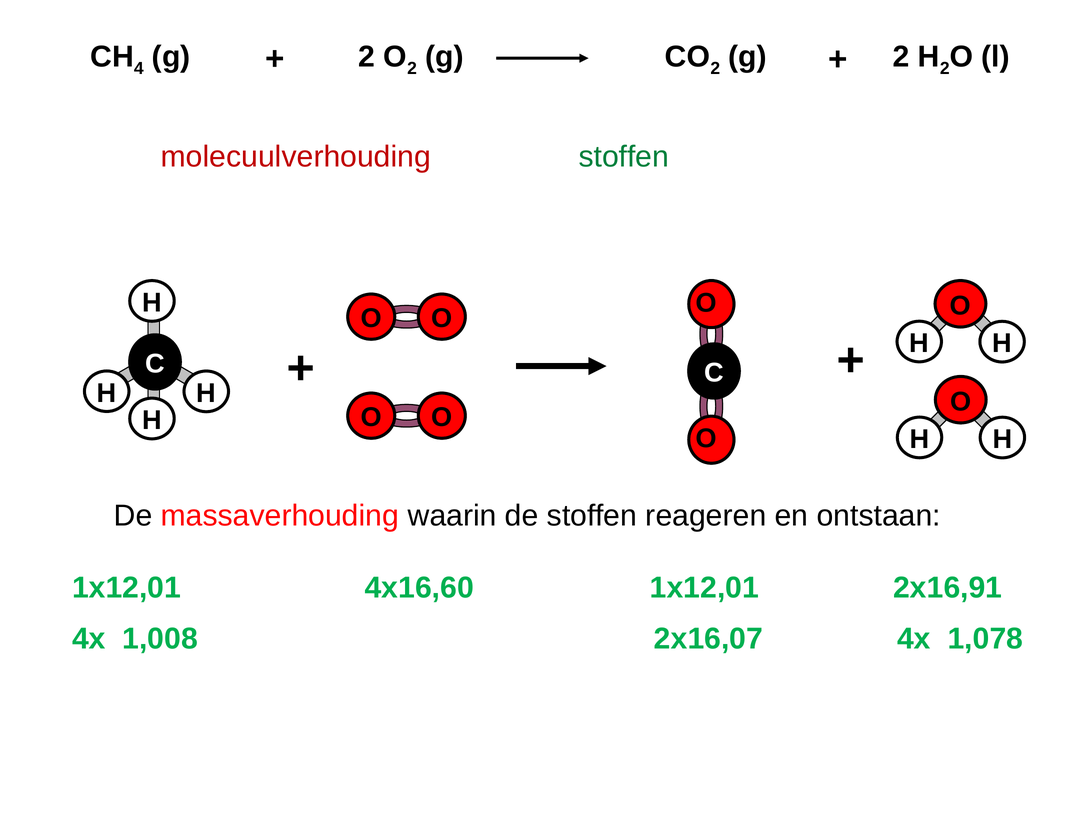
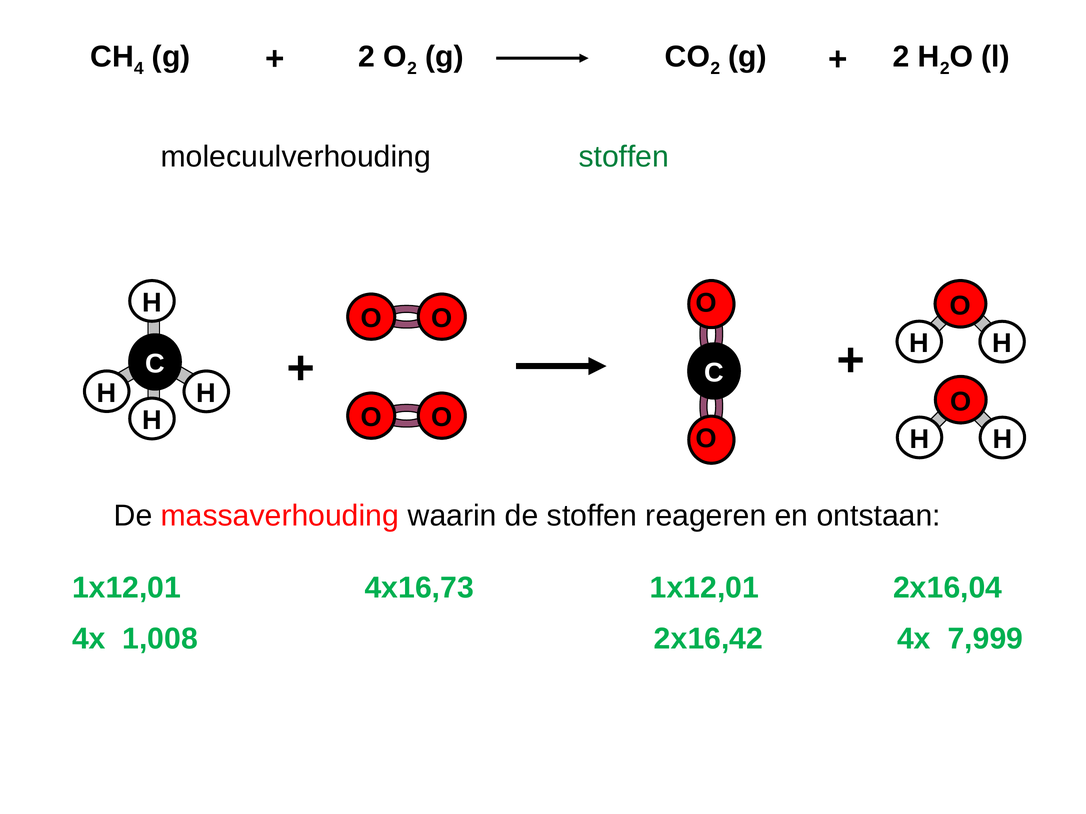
molecuulverhouding colour: red -> black
4x16,60: 4x16,60 -> 4x16,73
2x16,91: 2x16,91 -> 2x16,04
2x16,07: 2x16,07 -> 2x16,42
1,078: 1,078 -> 7,999
